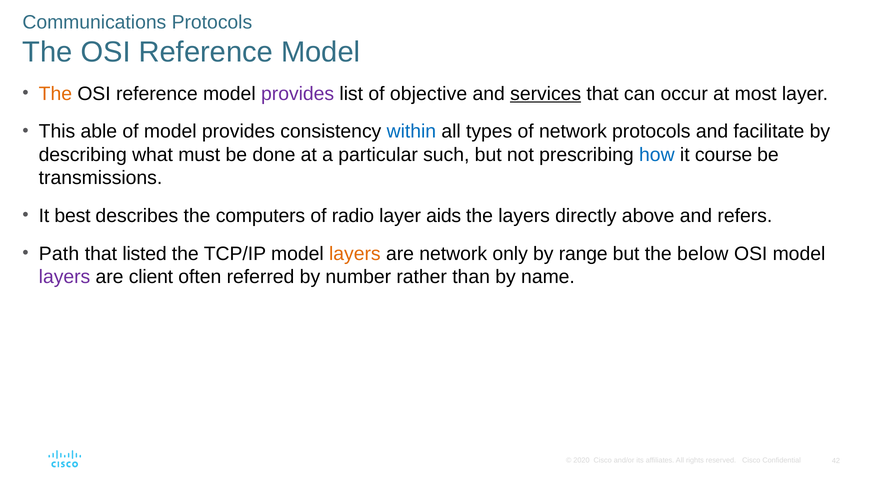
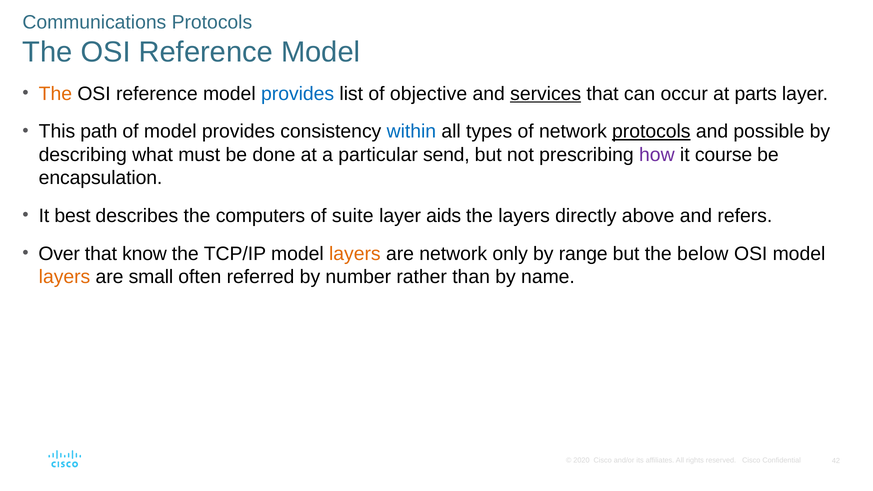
provides at (298, 94) colour: purple -> blue
most: most -> parts
able: able -> path
protocols at (651, 131) underline: none -> present
facilitate: facilitate -> possible
such: such -> send
how colour: blue -> purple
transmissions: transmissions -> encapsulation
radio: radio -> suite
Path: Path -> Over
listed: listed -> know
layers at (65, 277) colour: purple -> orange
client: client -> small
